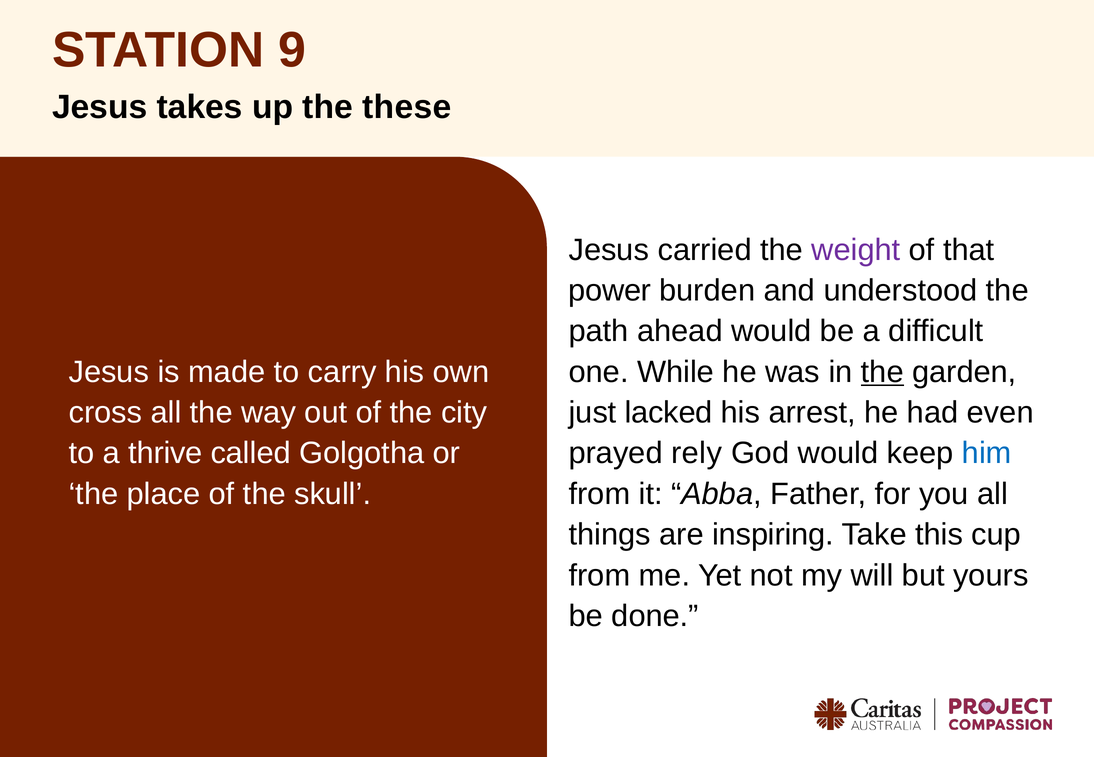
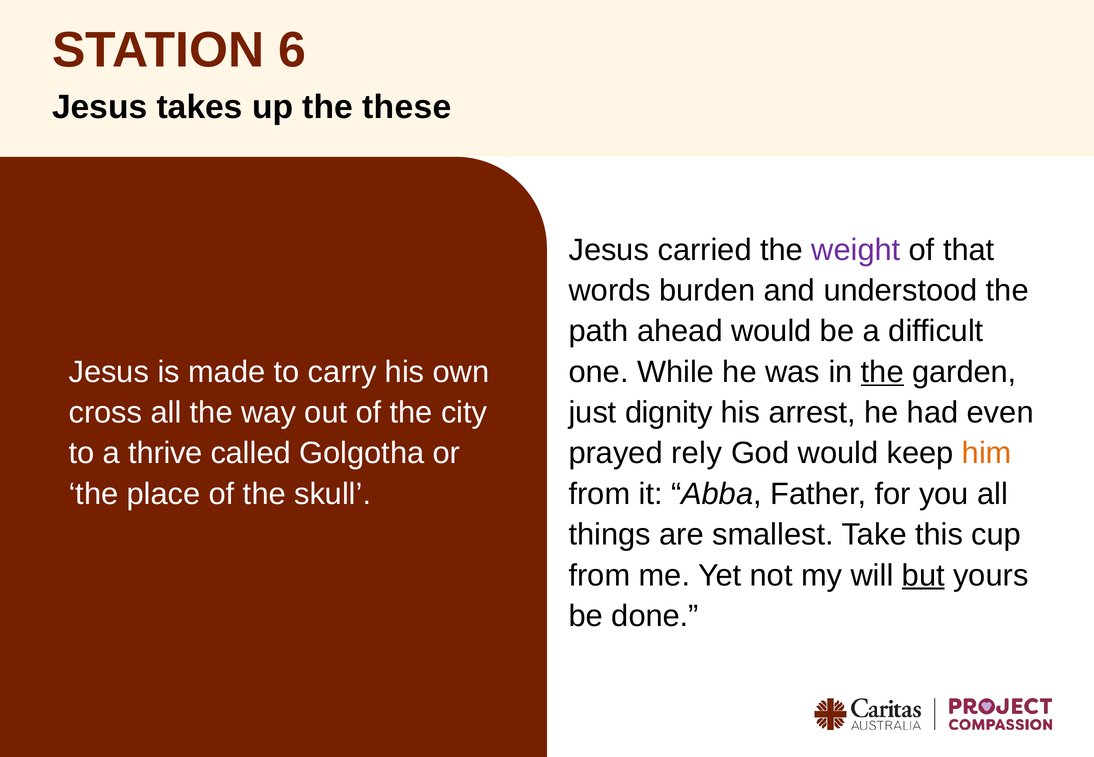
9: 9 -> 6
power: power -> words
lacked: lacked -> dignity
him colour: blue -> orange
inspiring: inspiring -> smallest
but underline: none -> present
